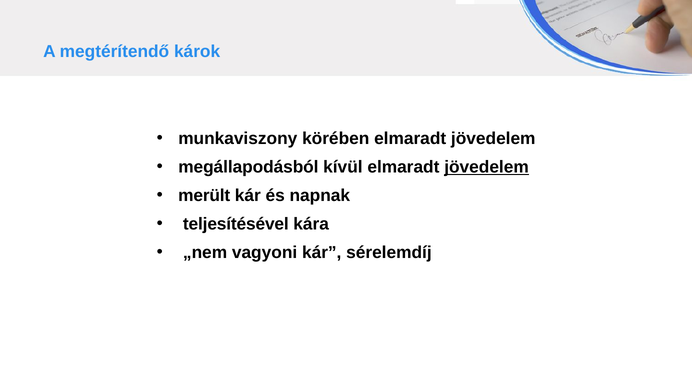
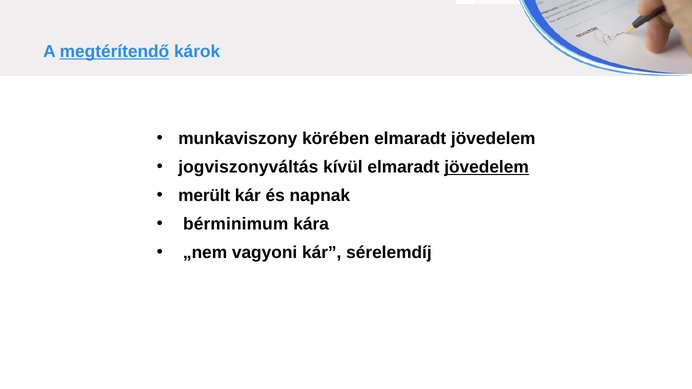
megtérítendő underline: none -> present
megállapodásból: megállapodásból -> jogviszonyváltás
teljesítésével: teljesítésével -> bérminimum
